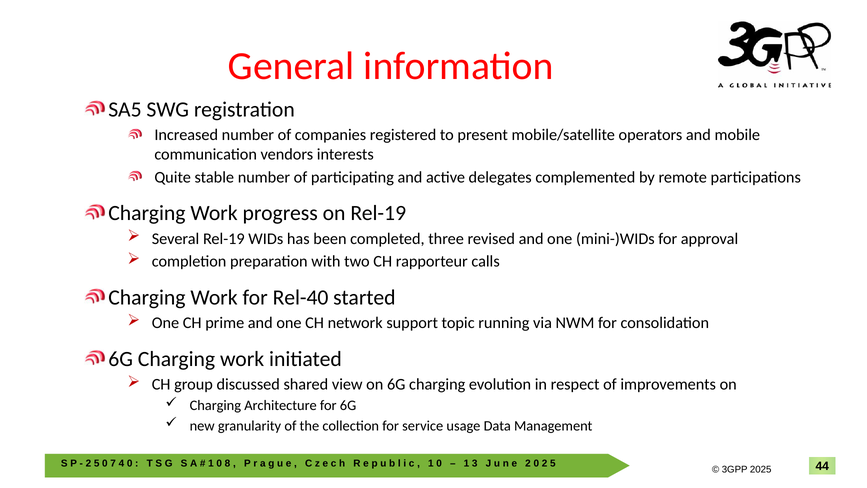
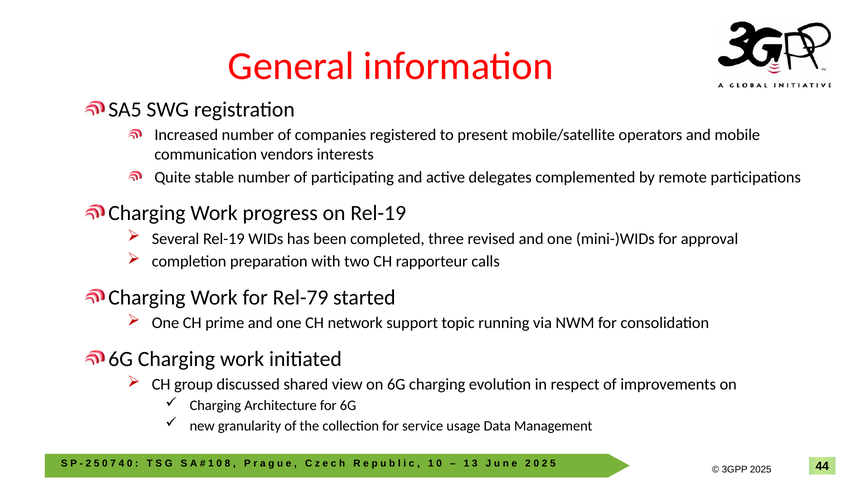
Rel-40: Rel-40 -> Rel-79
